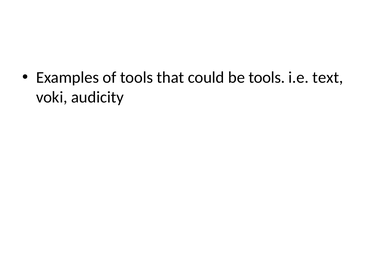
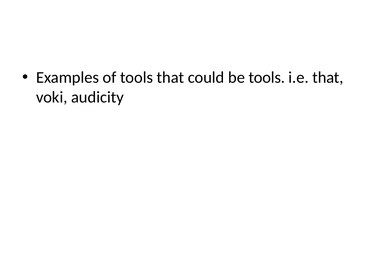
i.e text: text -> that
